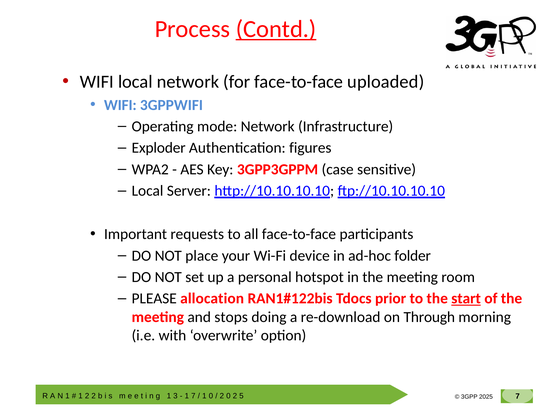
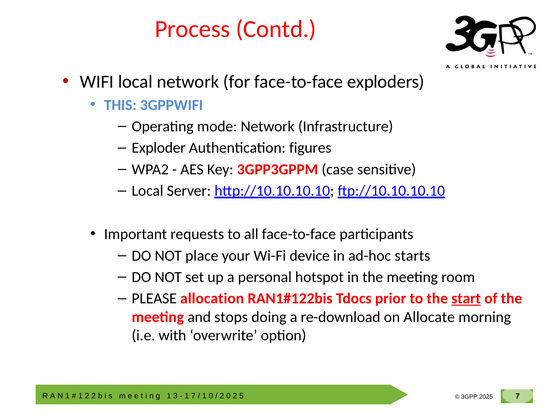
Contd underline: present -> none
uploaded: uploaded -> exploders
WIFI at (120, 105): WIFI -> THIS
folder: folder -> starts
Through: Through -> Allocate
